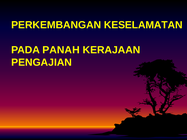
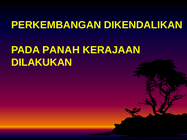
KESELAMATAN: KESELAMATAN -> DIKENDALIKAN
PENGAJIAN: PENGAJIAN -> DILAKUKAN
